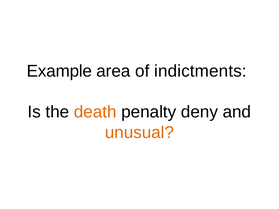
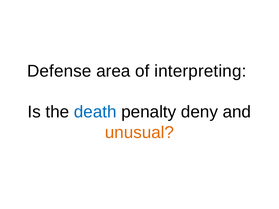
Example: Example -> Defense
indictments: indictments -> interpreting
death colour: orange -> blue
